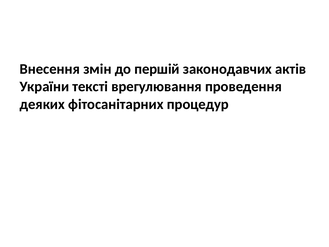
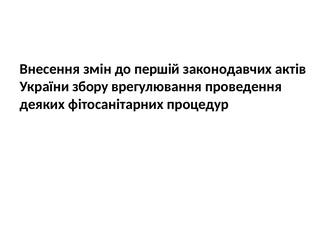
тексті: тексті -> збору
